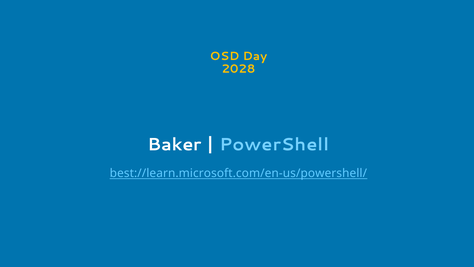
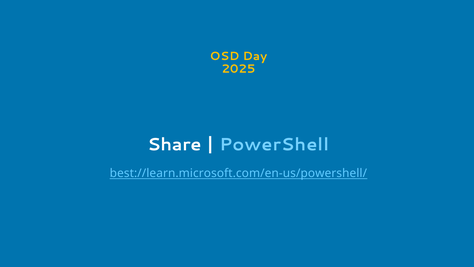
2028: 2028 -> 2025
Baker: Baker -> Share
